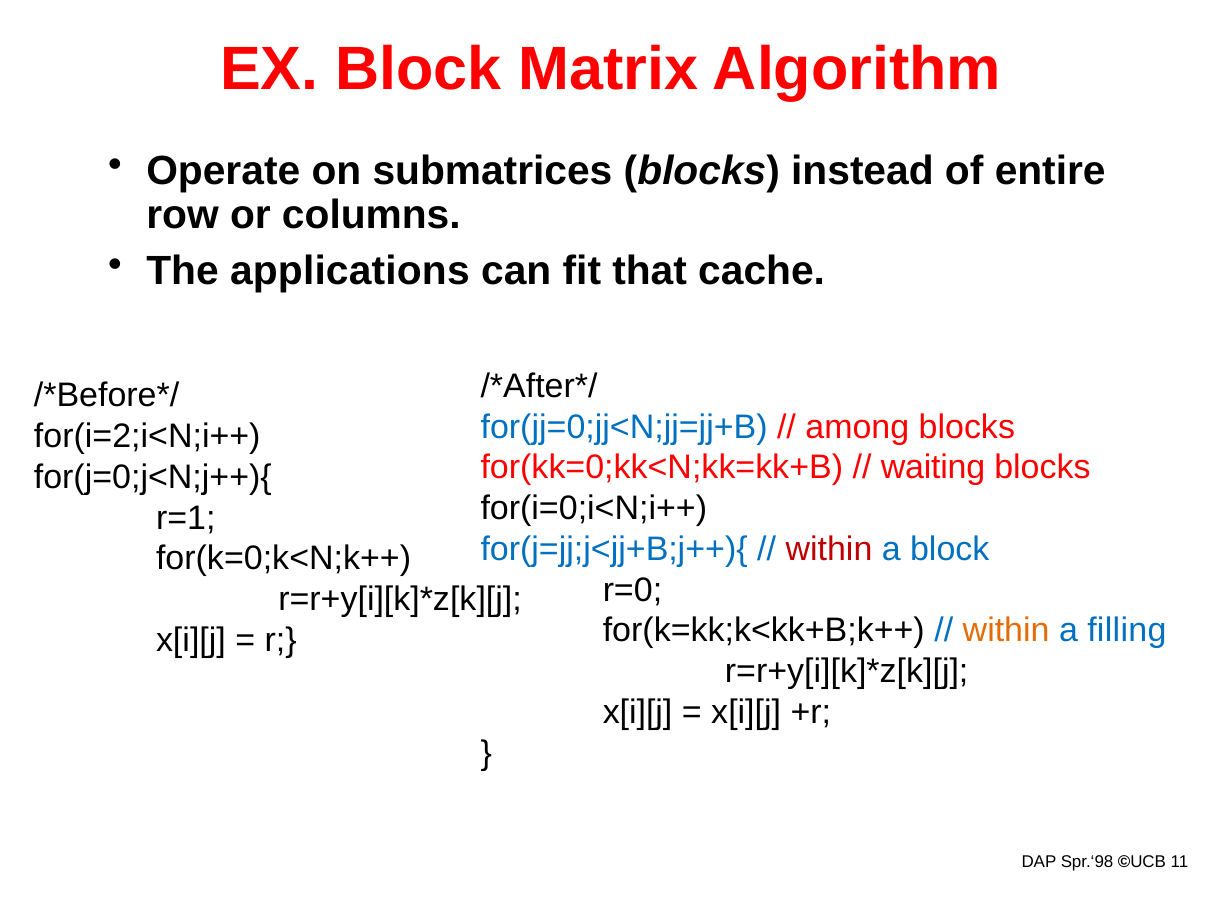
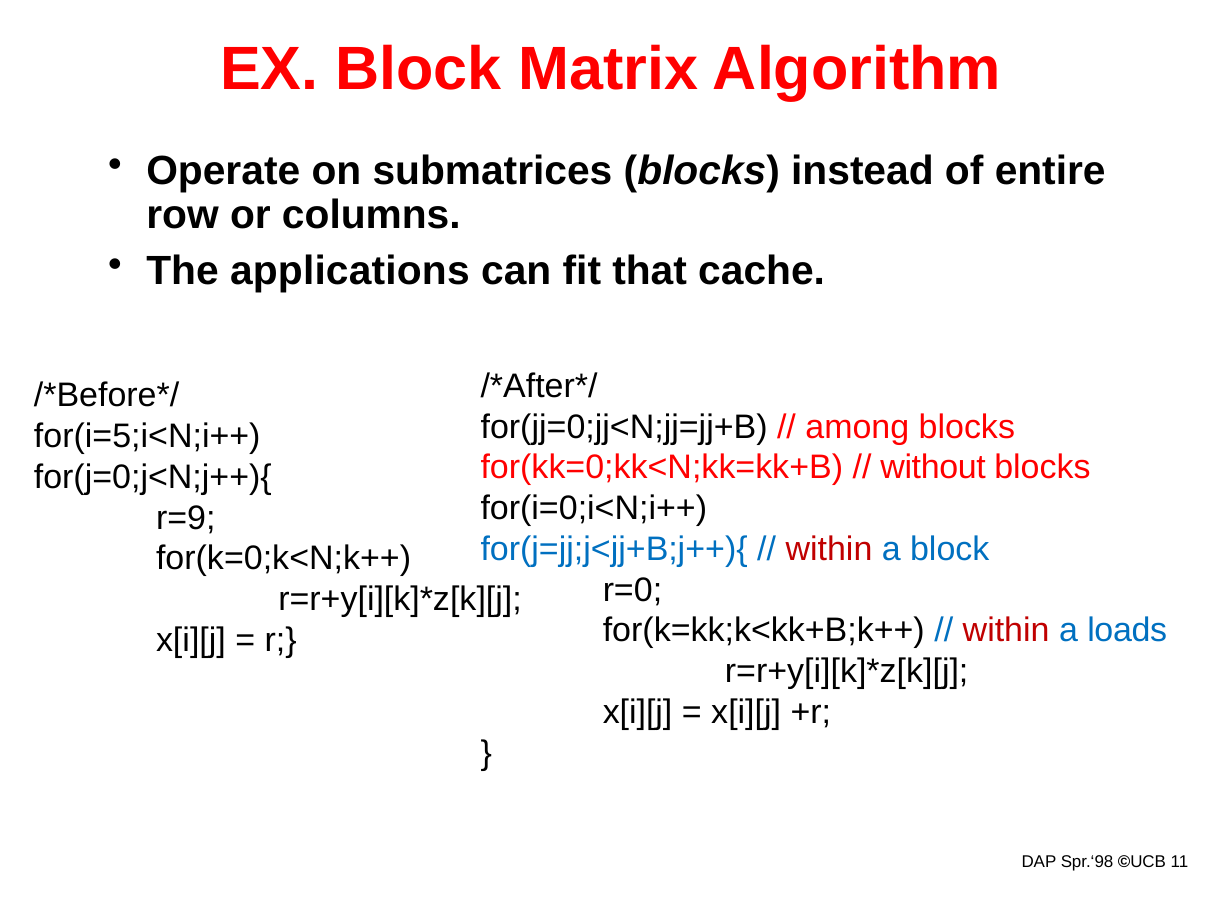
for(jj=0;jj<N;jj=jj+B colour: blue -> black
for(i=2;i<N;i++: for(i=2;i<N;i++ -> for(i=5;i<N;i++
waiting: waiting -> without
r=1: r=1 -> r=9
within at (1006, 630) colour: orange -> red
filling: filling -> loads
